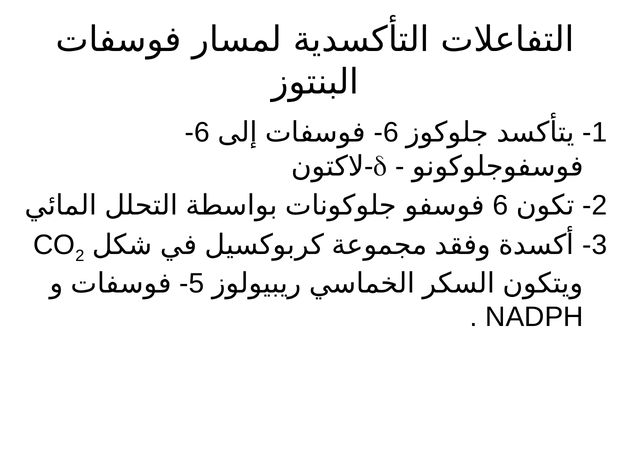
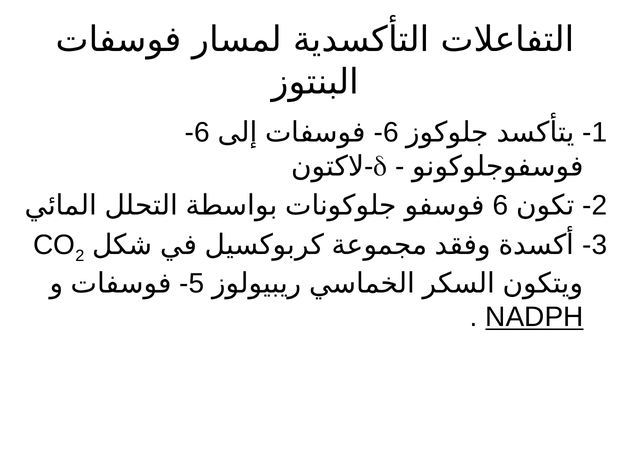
NADPH underline: none -> present
